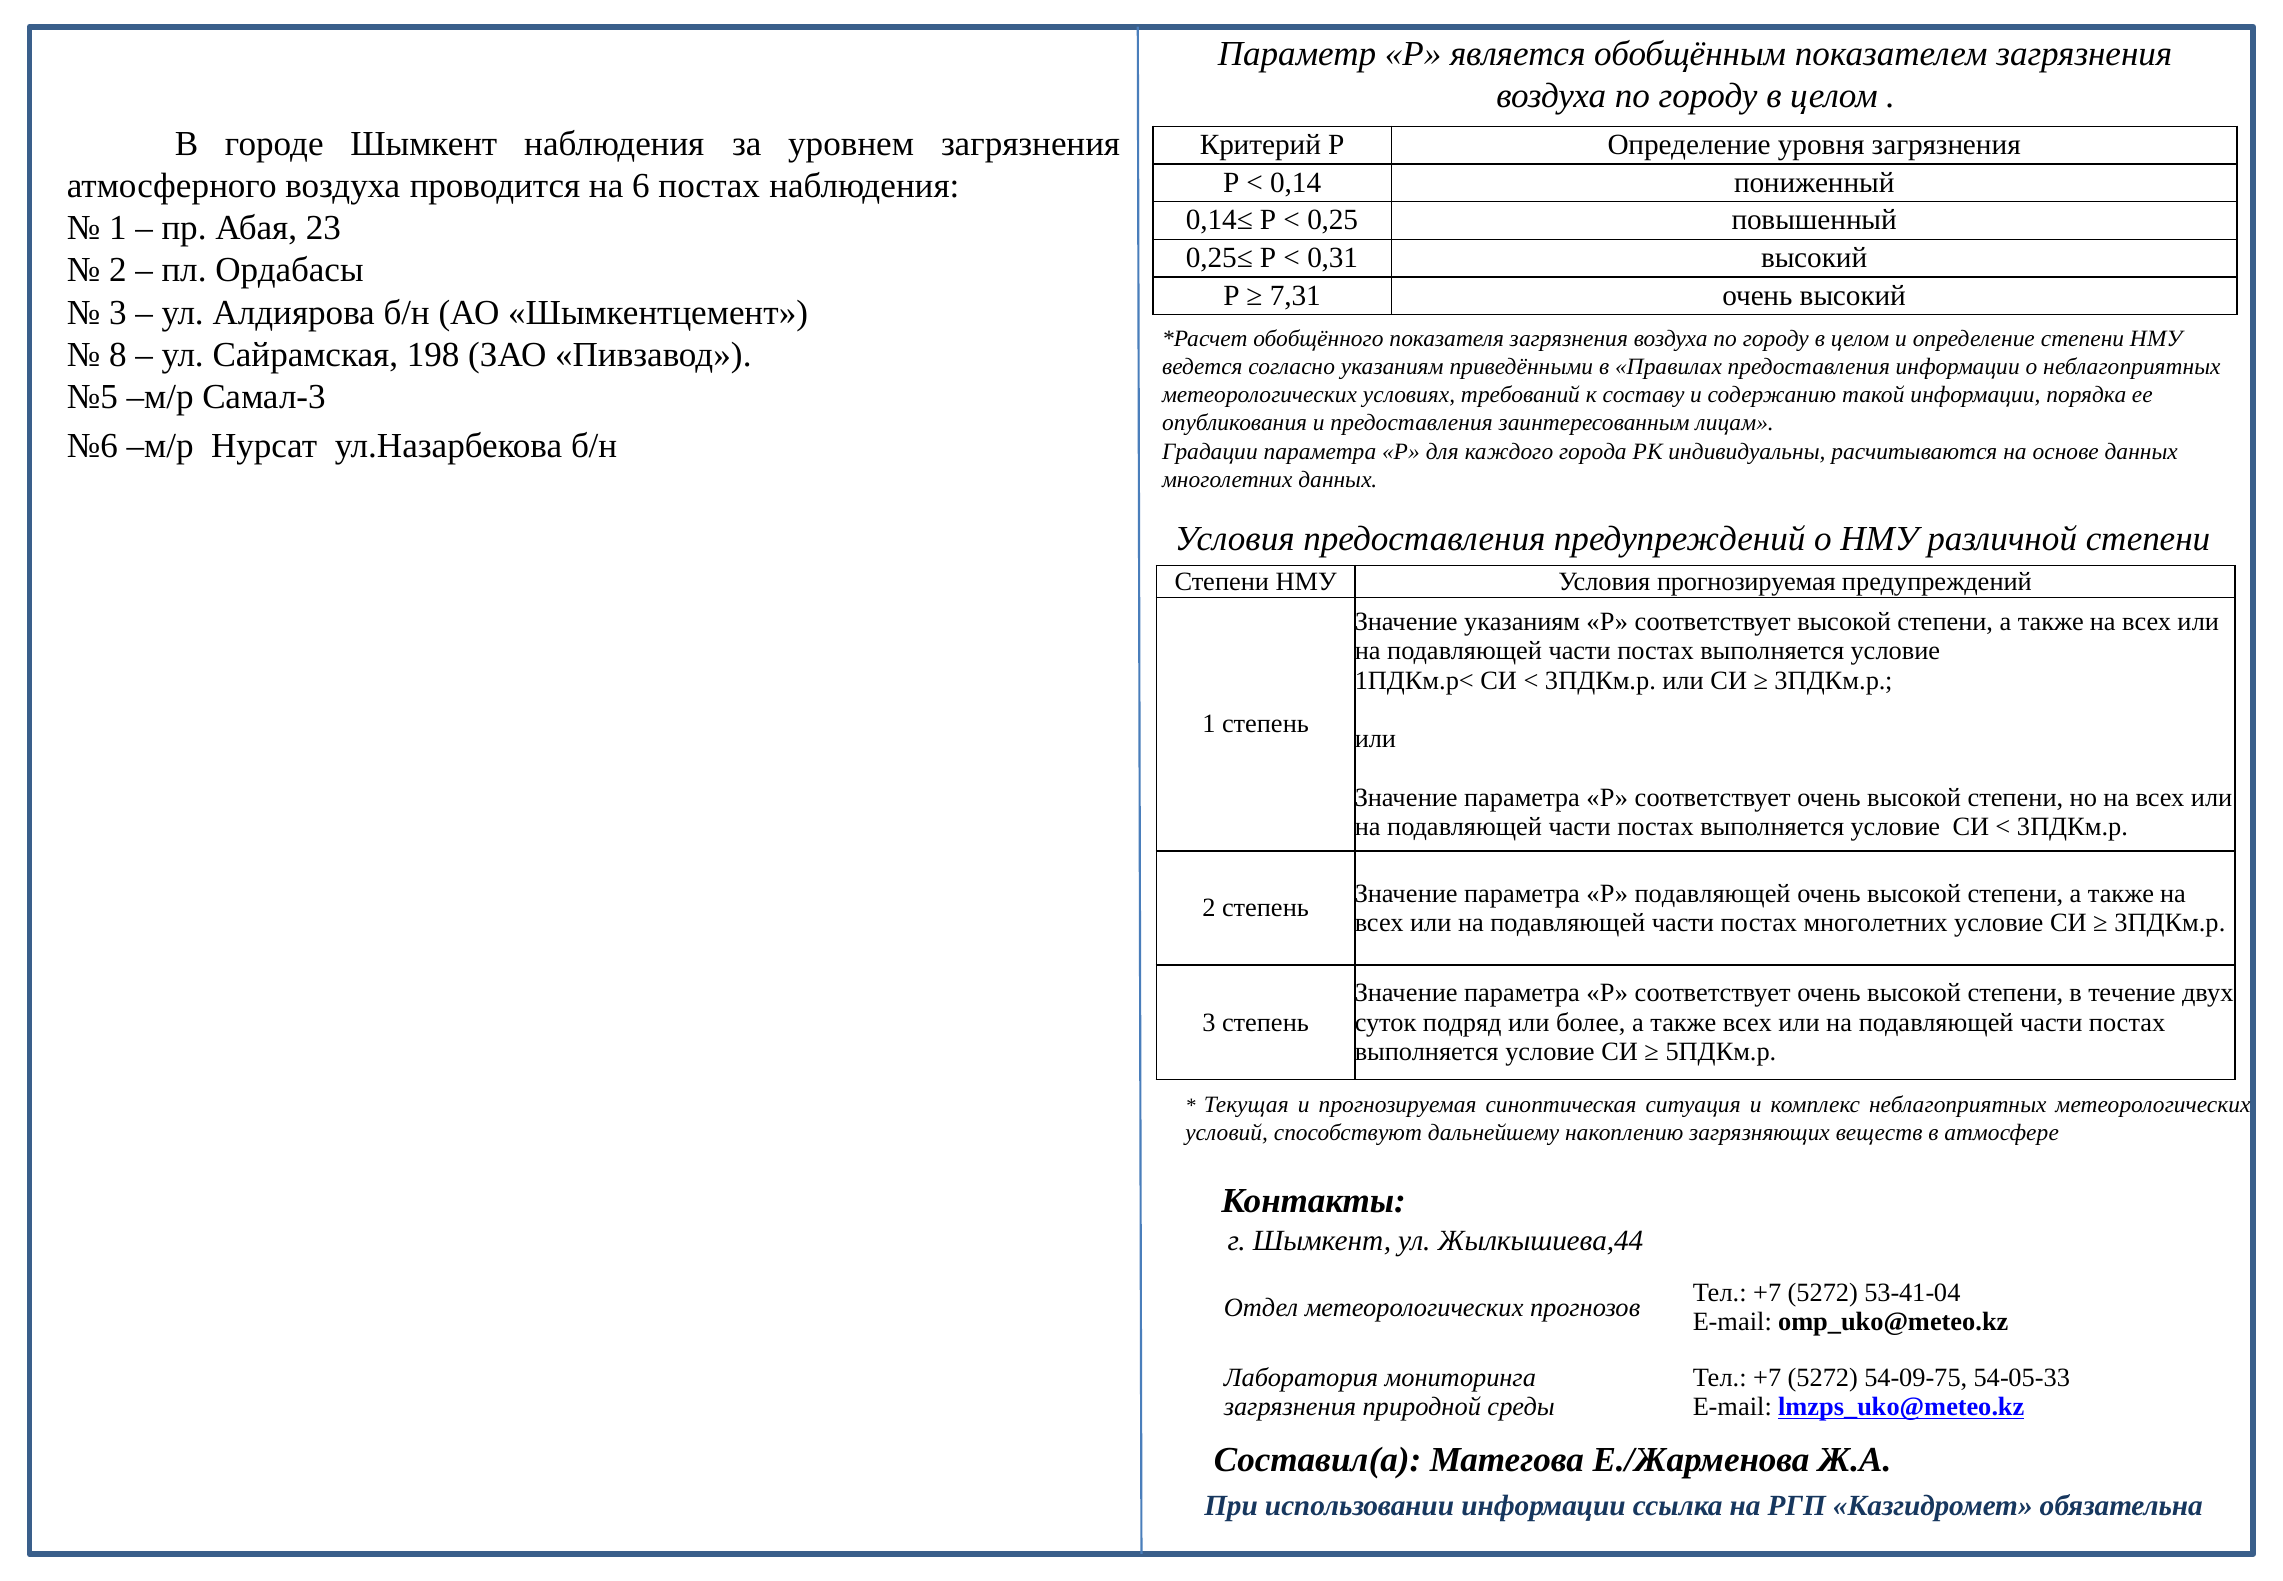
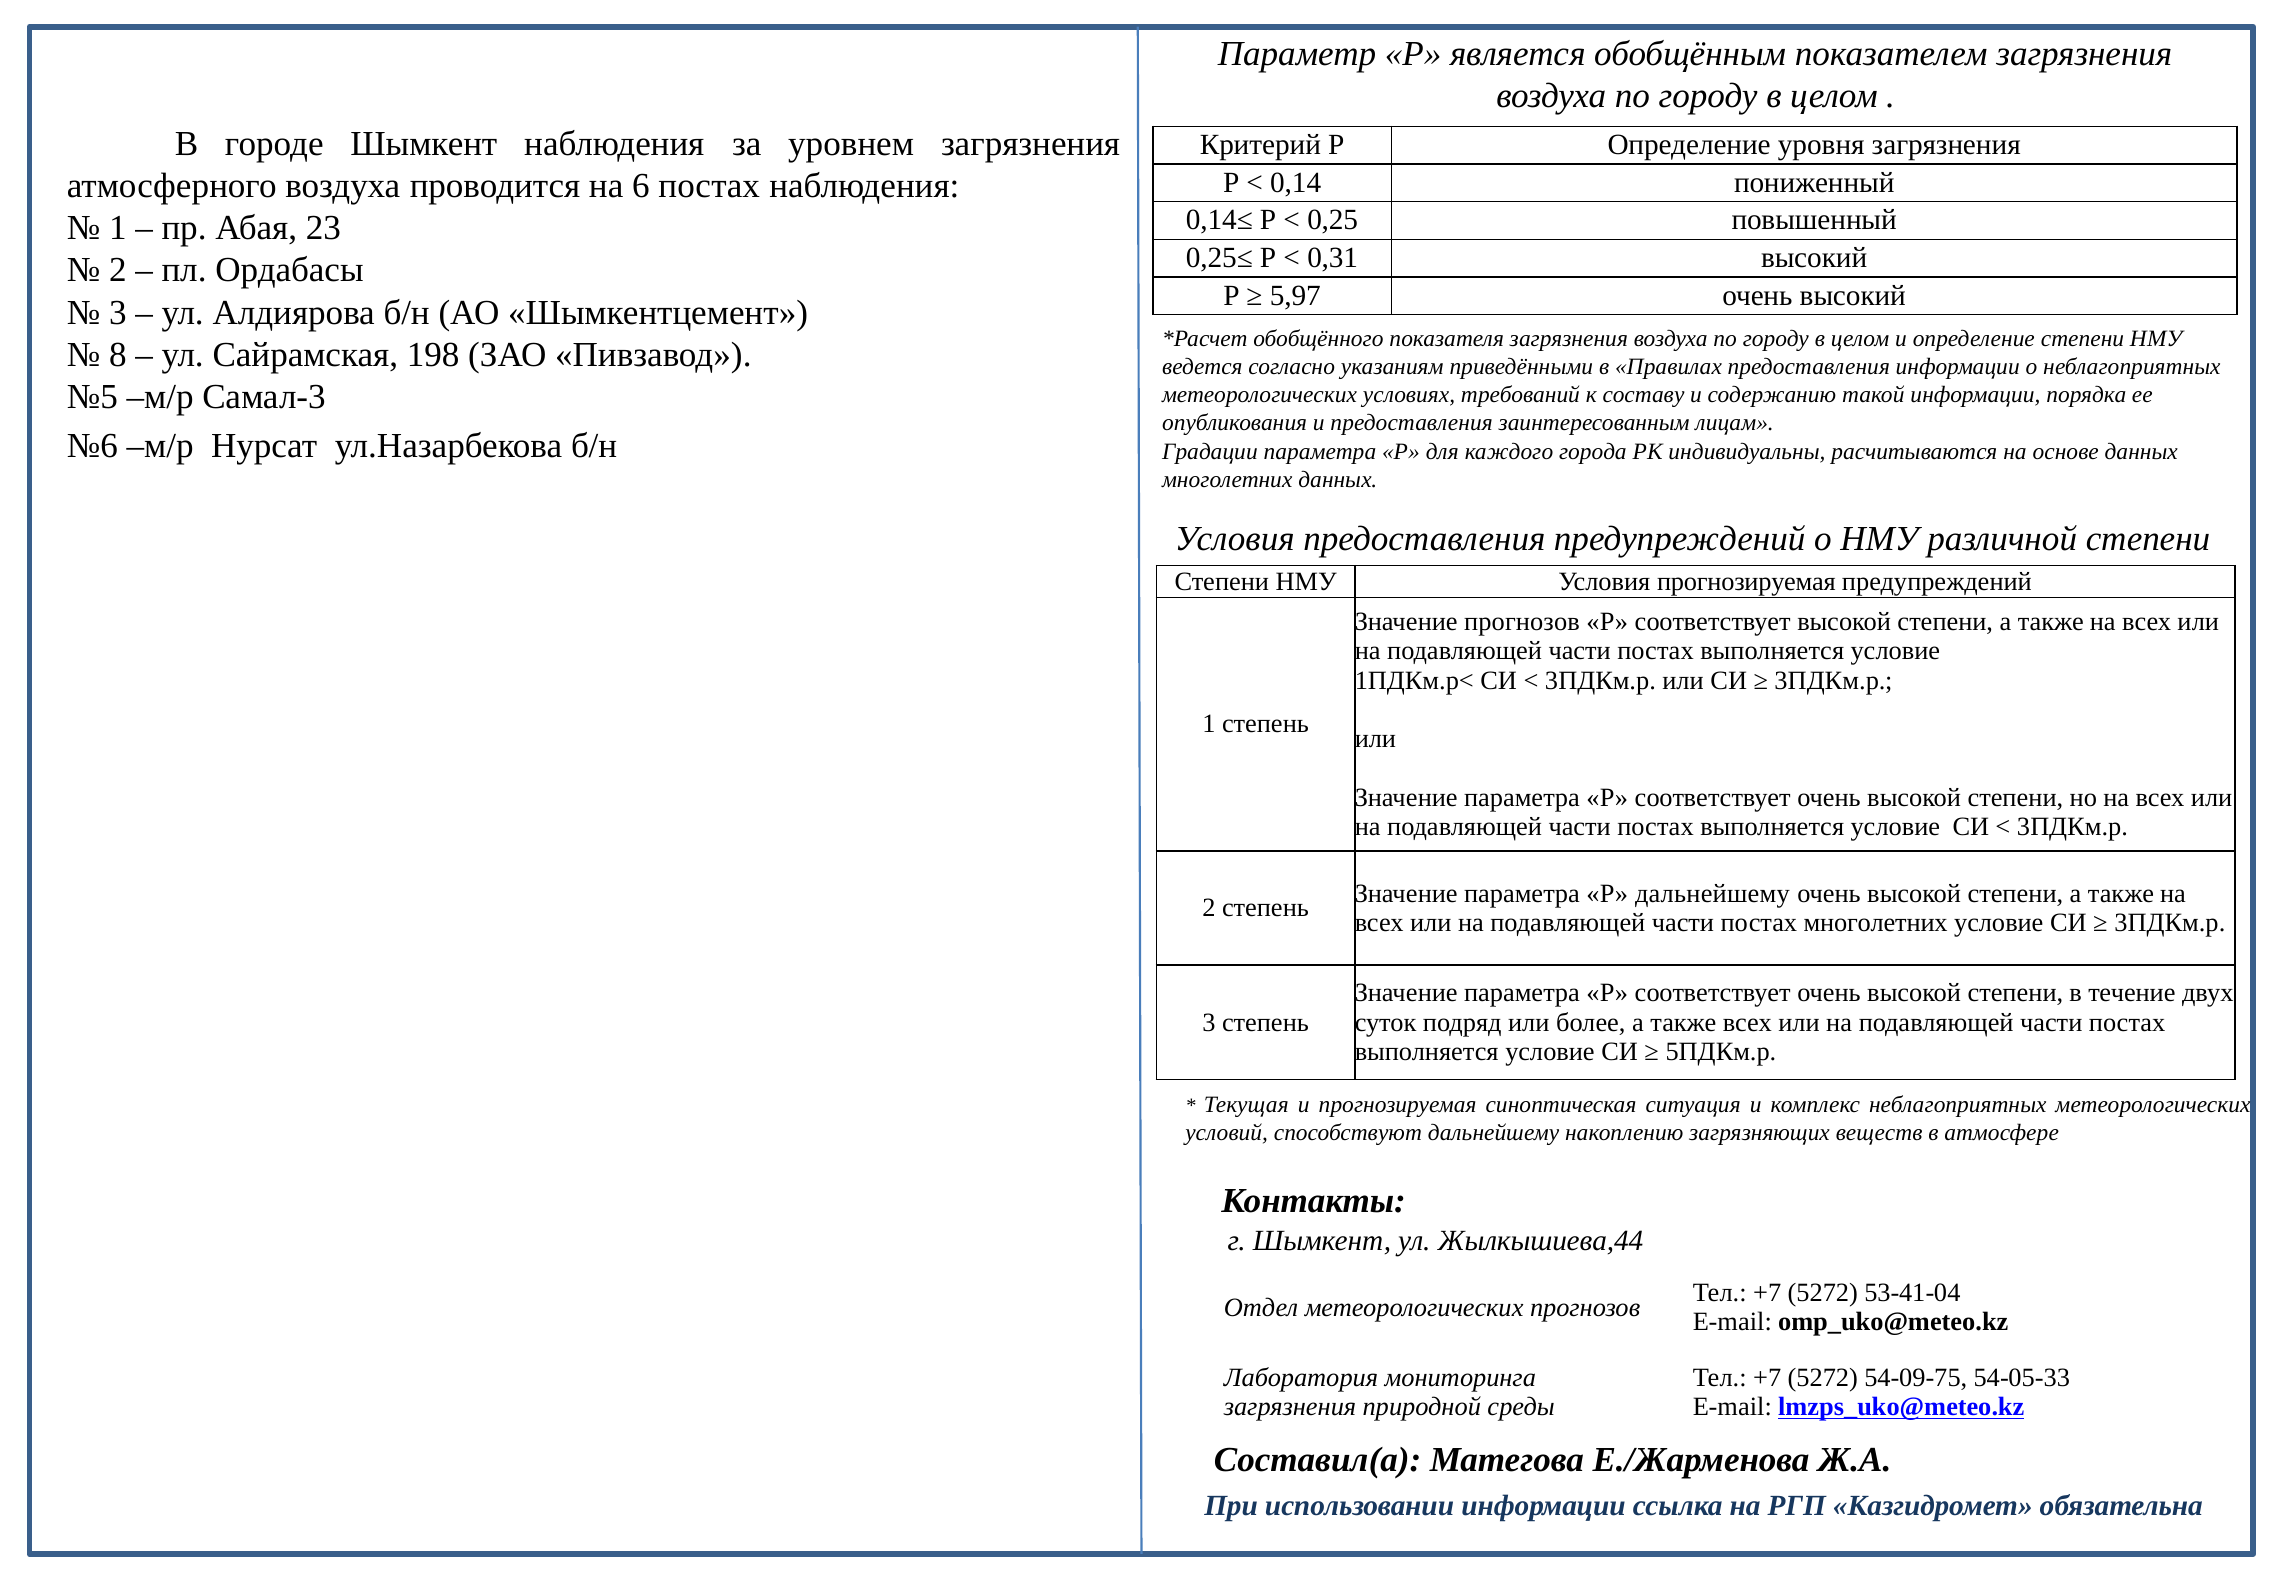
7,31: 7,31 -> 5,97
Значение указаниям: указаниям -> прогнозов
Р подавляющей: подавляющей -> дальнейшему
